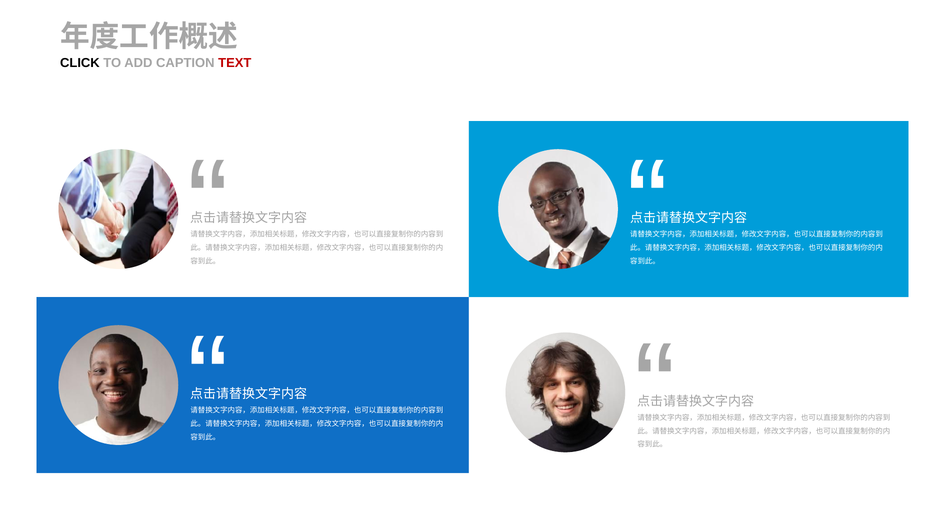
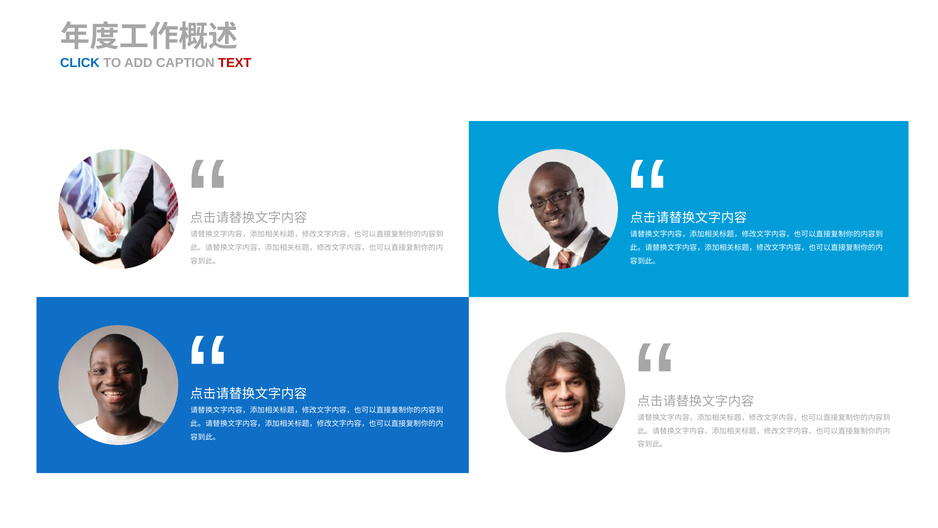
CLICK colour: black -> blue
